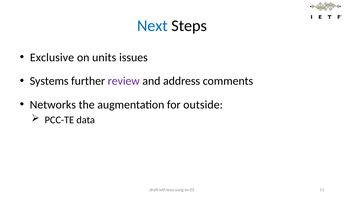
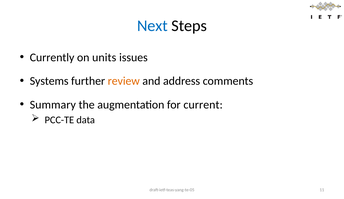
Exclusive: Exclusive -> Currently
review colour: purple -> orange
Networks: Networks -> Summary
outside: outside -> current
